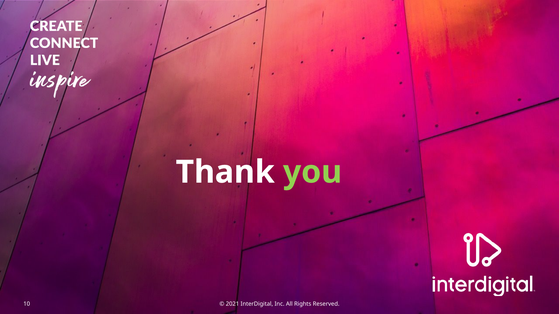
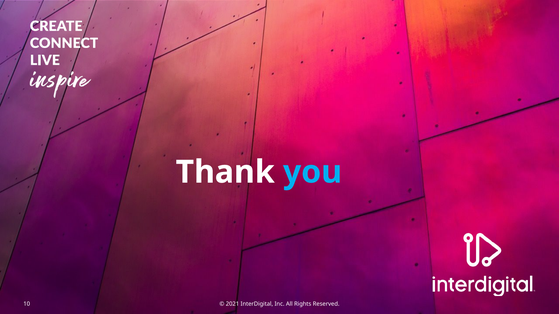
you colour: light green -> light blue
